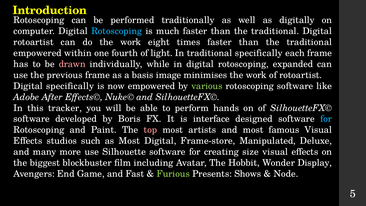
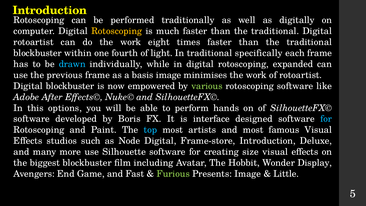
Rotoscoping at (117, 31) colour: light blue -> yellow
empowered at (38, 53): empowered -> blockbuster
drawn colour: pink -> light blue
Digital specifically: specifically -> blockbuster
tracker: tracker -> options
top colour: pink -> light blue
as Most: Most -> Node
Frame-store Manipulated: Manipulated -> Introduction
Presents Shows: Shows -> Image
Node: Node -> Little
